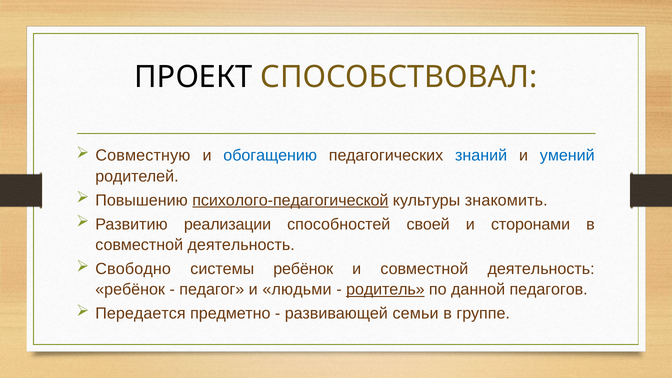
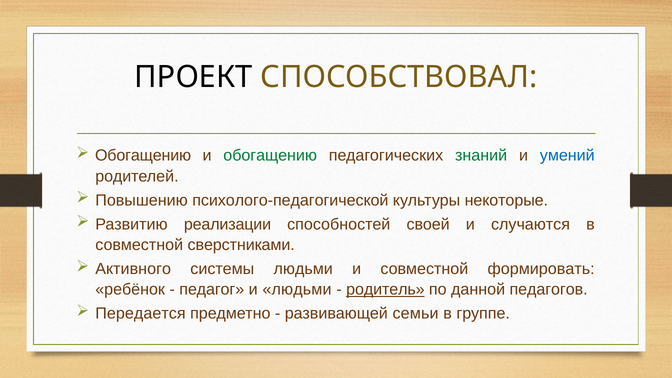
Совместную at (143, 156): Совместную -> Обогащению
обогащению at (270, 156) colour: blue -> green
знаний colour: blue -> green
психолого-педагогической underline: present -> none
знакомить: знакомить -> некоторые
сторонами: сторонами -> случаются
деятельность at (241, 245): деятельность -> сверстниками
Свободно: Свободно -> Активного
системы ребёнок: ребёнок -> людьми
и совместной деятельность: деятельность -> формировать
